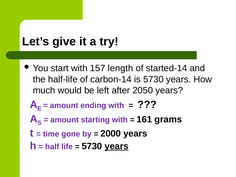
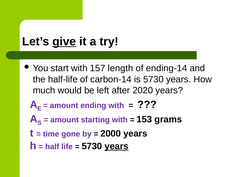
give underline: none -> present
started-14: started-14 -> ending-14
2050: 2050 -> 2020
161: 161 -> 153
